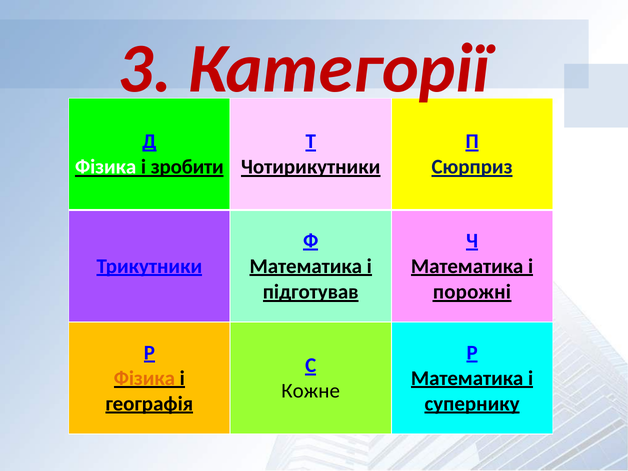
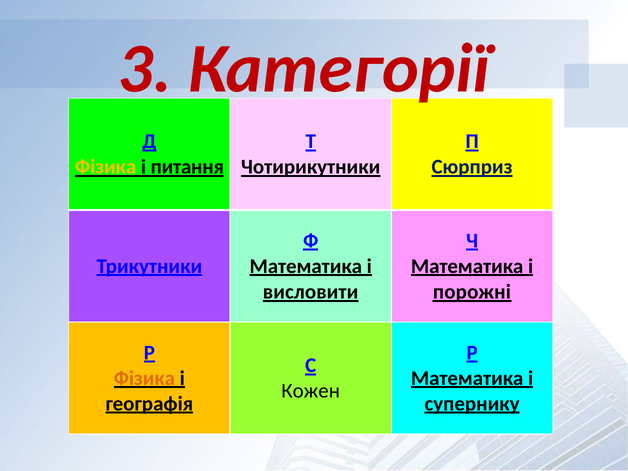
Фізика at (106, 167) colour: white -> yellow
зробити: зробити -> питання
підготував: підготував -> висловити
Кожне: Кожне -> Кожен
